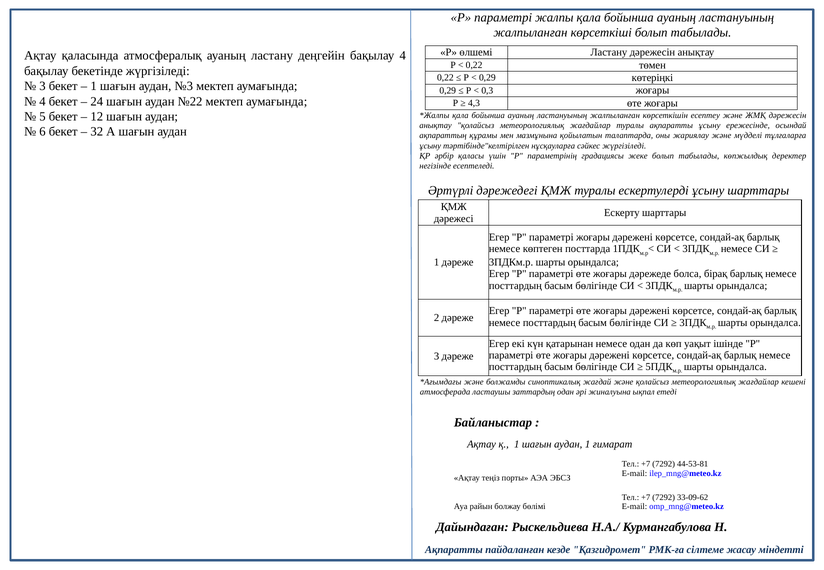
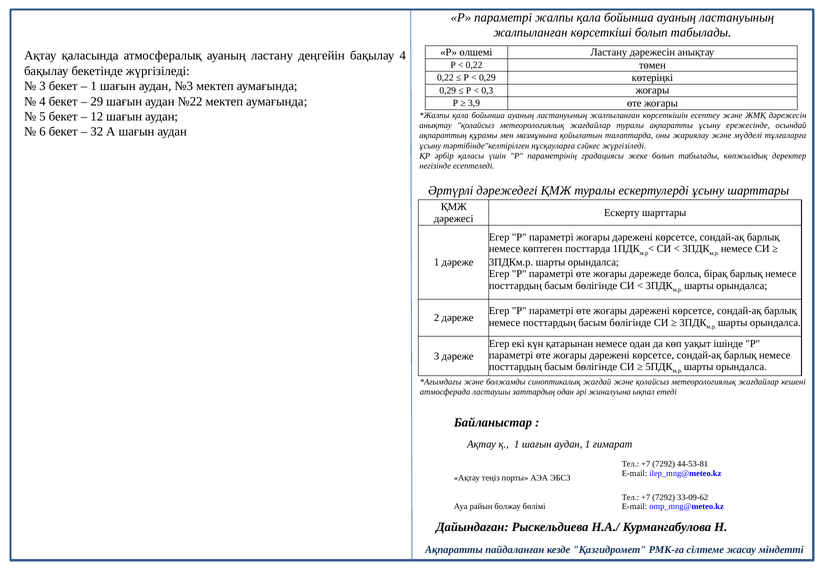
24: 24 -> 29
4,3: 4,3 -> 3,9
